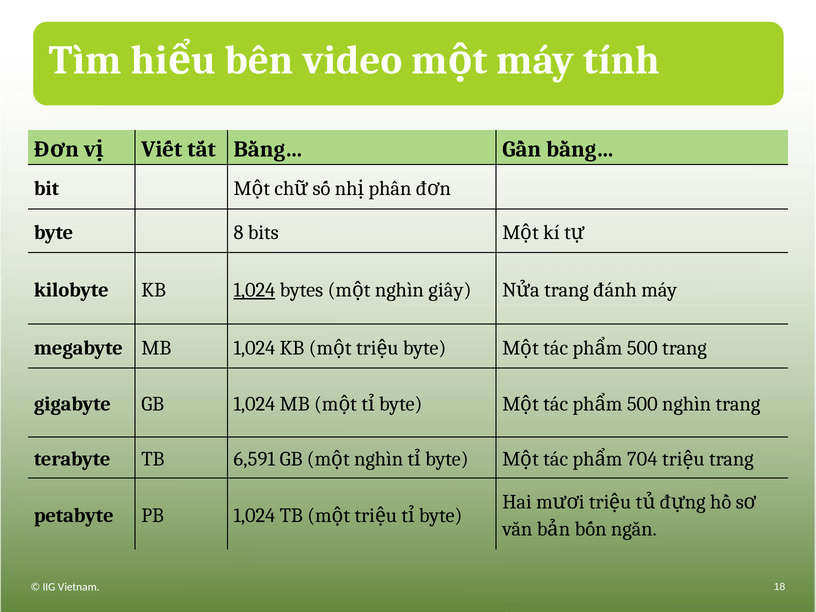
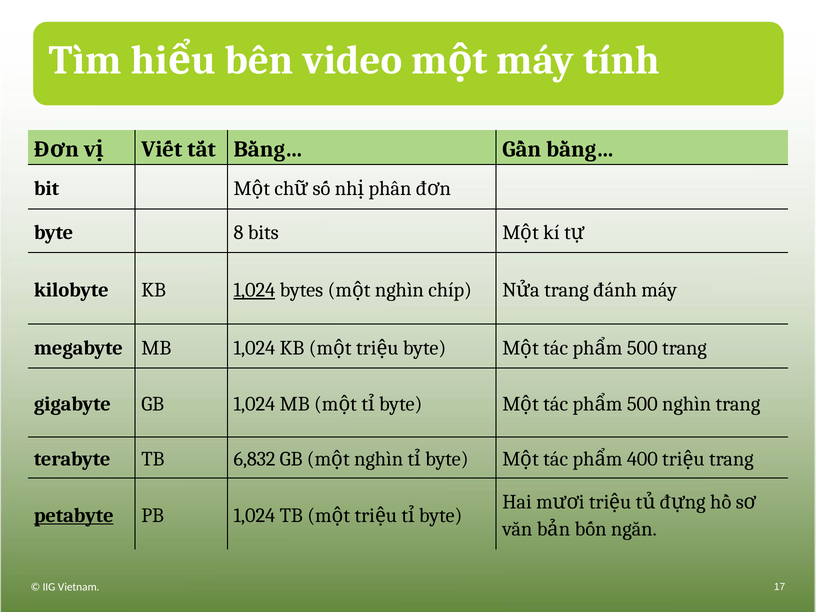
giây: giây -> chíp
6,591: 6,591 -> 6,832
704: 704 -> 400
petabyte underline: none -> present
18: 18 -> 17
